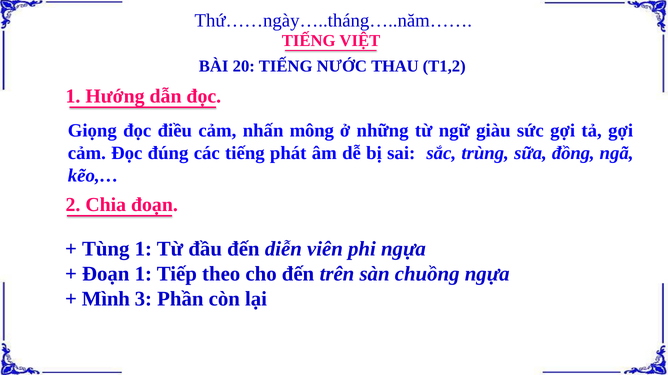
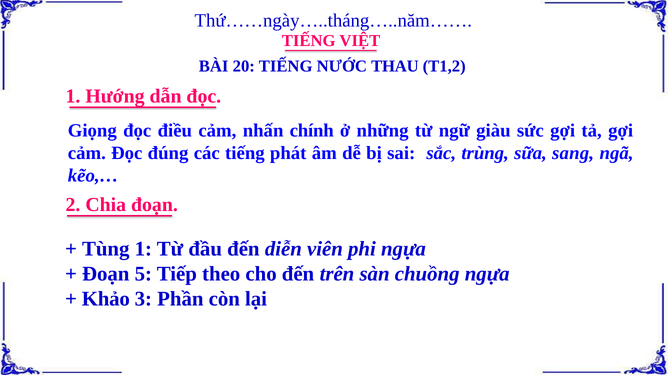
mông: mông -> chính
đồng: đồng -> sang
Đoạn 1: 1 -> 5
Mình: Mình -> Khảo
